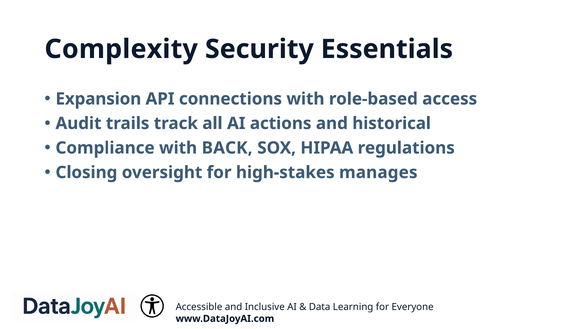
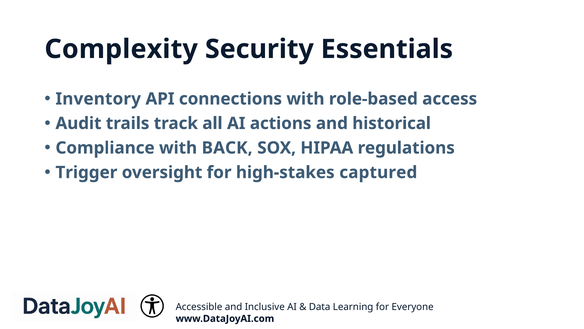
Expansion: Expansion -> Inventory
Closing: Closing -> Trigger
manages: manages -> captured
